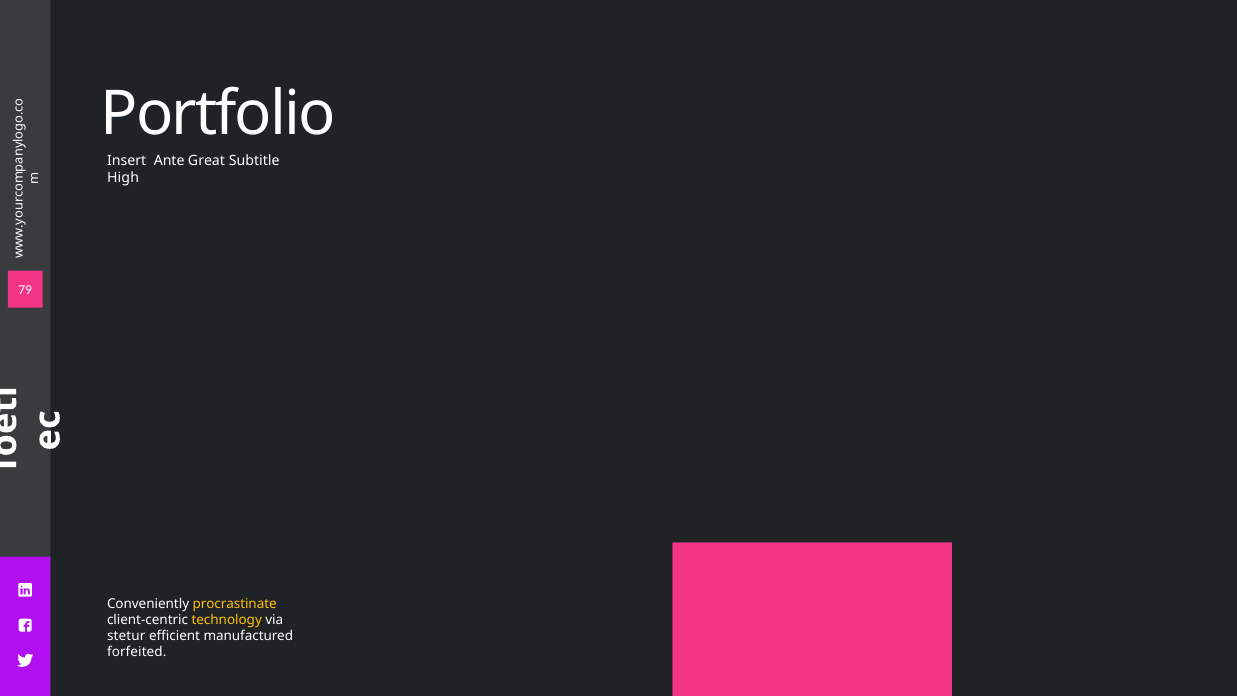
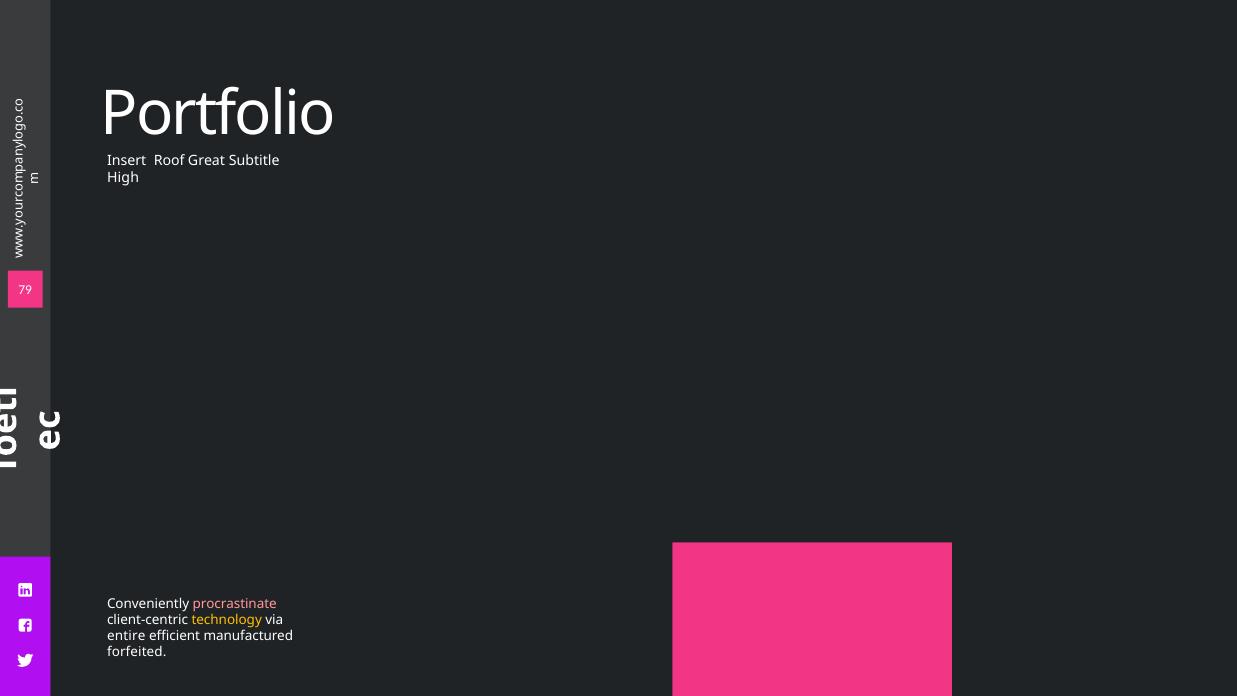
Ante: Ante -> Roof
procrastinate colour: yellow -> pink
stetur: stetur -> entire
